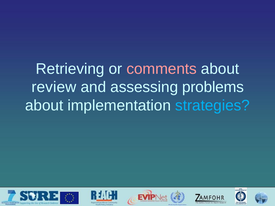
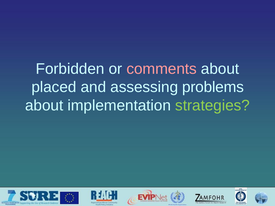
Retrieving: Retrieving -> Forbidden
review: review -> placed
strategies colour: light blue -> light green
